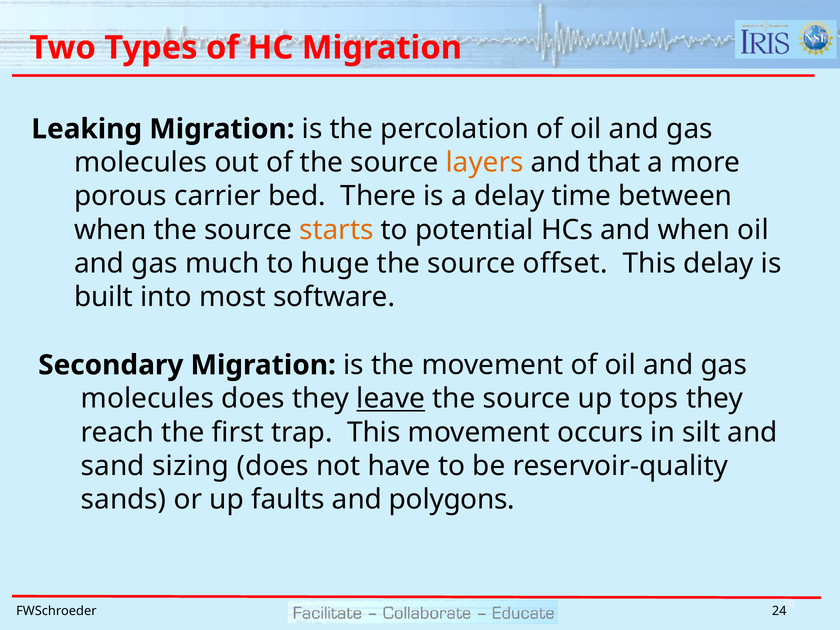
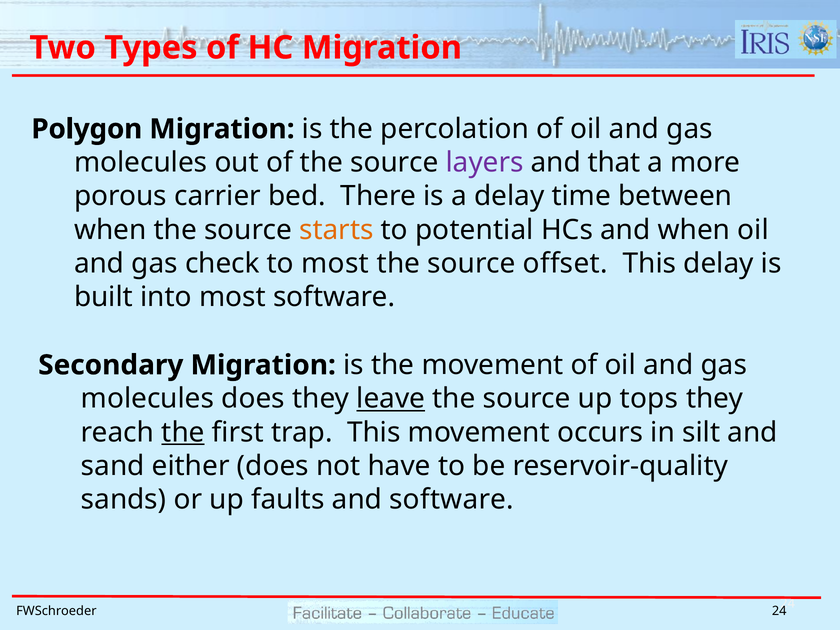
Leaking: Leaking -> Polygon
layers colour: orange -> purple
much: much -> check
to huge: huge -> most
the at (183, 432) underline: none -> present
sizing: sizing -> either
and polygons: polygons -> software
